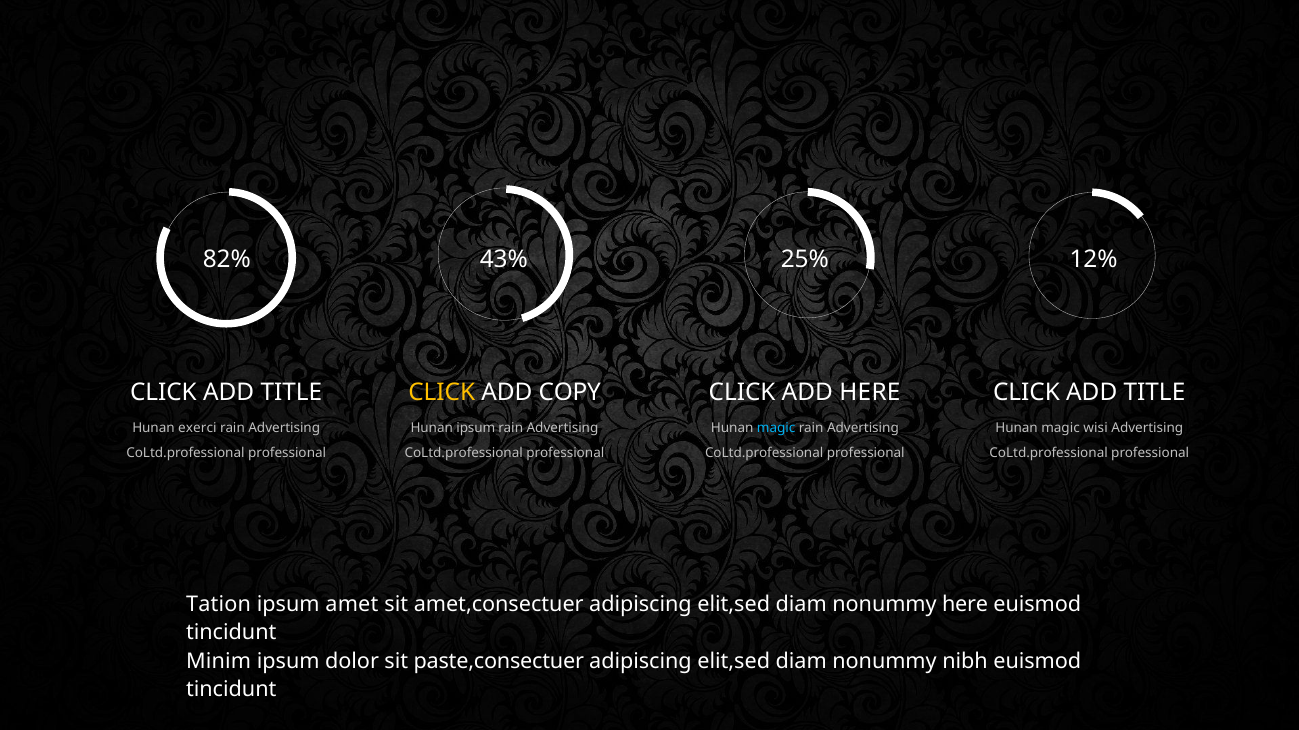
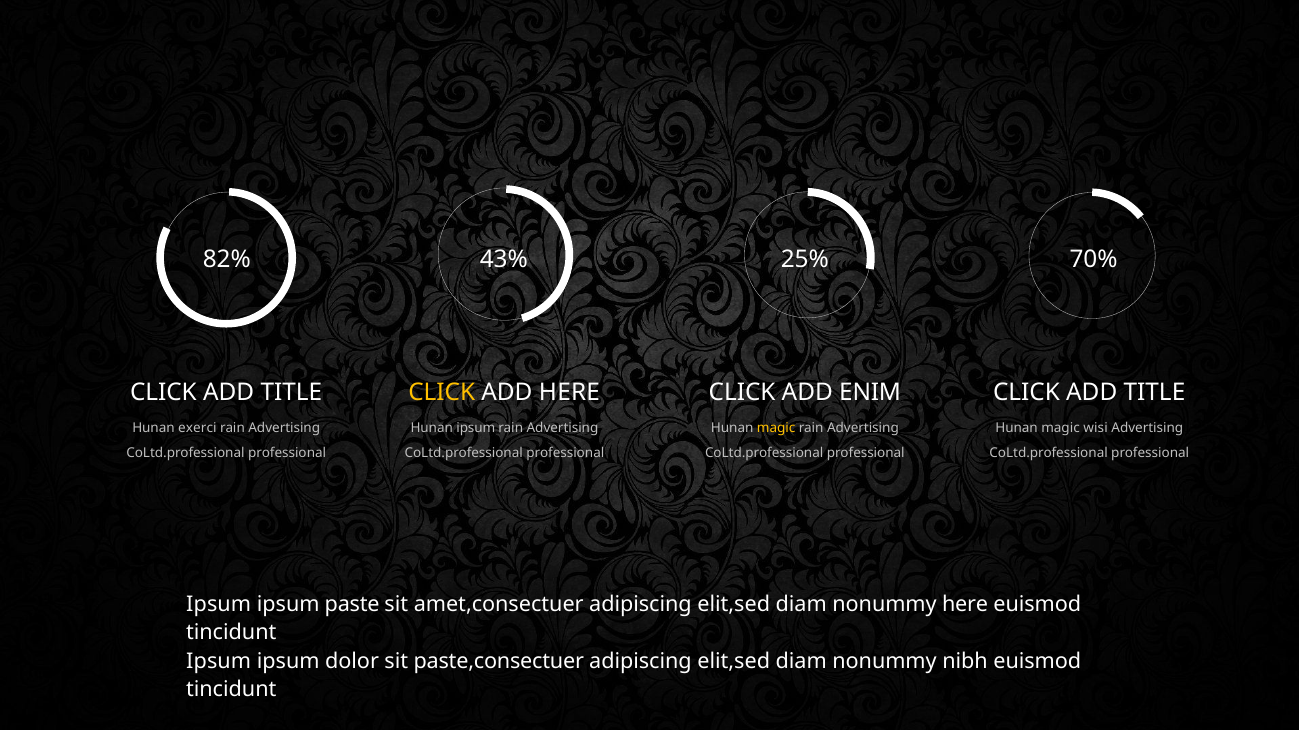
12%: 12% -> 70%
ADD COPY: COPY -> HERE
ADD HERE: HERE -> ENIM
magic at (776, 429) colour: light blue -> yellow
Tation at (219, 605): Tation -> Ipsum
amet: amet -> paste
Minim at (219, 662): Minim -> Ipsum
